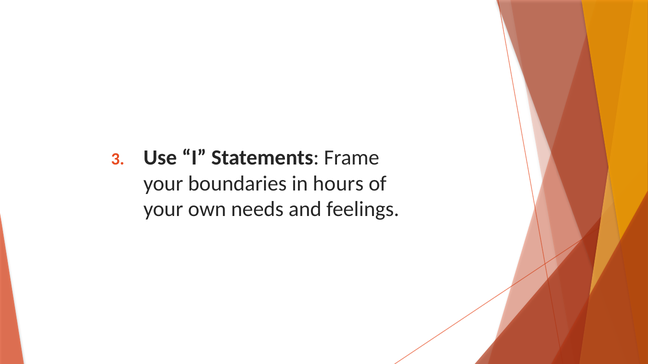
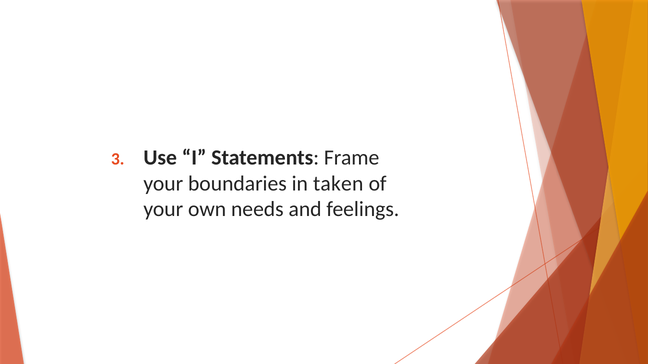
hours: hours -> taken
